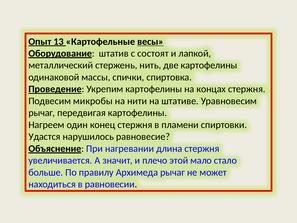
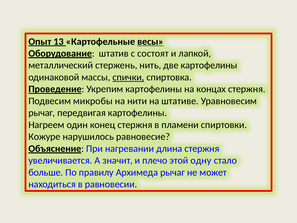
спички underline: none -> present
Удастся: Удастся -> Кожуре
мало: мало -> одну
